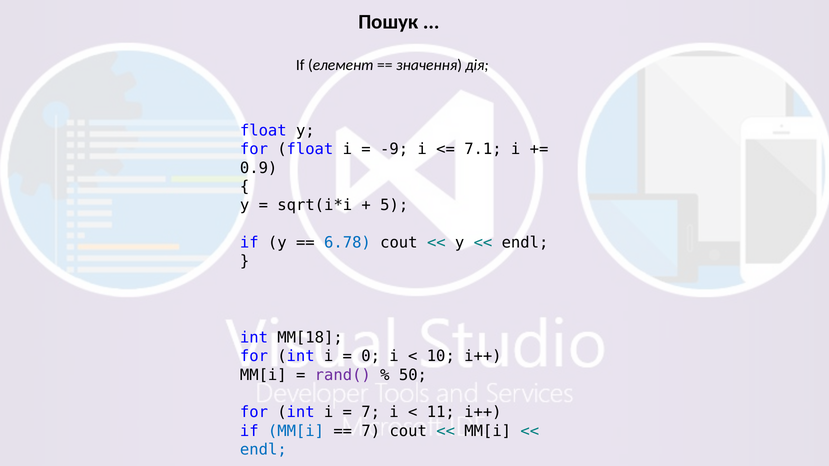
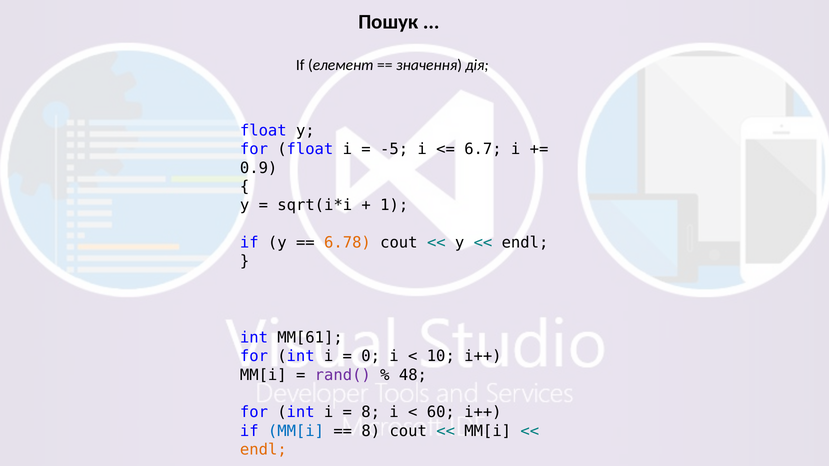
-9: -9 -> -5
7.1: 7.1 -> 6.7
5: 5 -> 1
6.78 colour: blue -> orange
MM[18: MM[18 -> MM[61
50: 50 -> 48
7 at (371, 413): 7 -> 8
11: 11 -> 60
7 at (371, 431): 7 -> 8
endl at (263, 450) colour: blue -> orange
